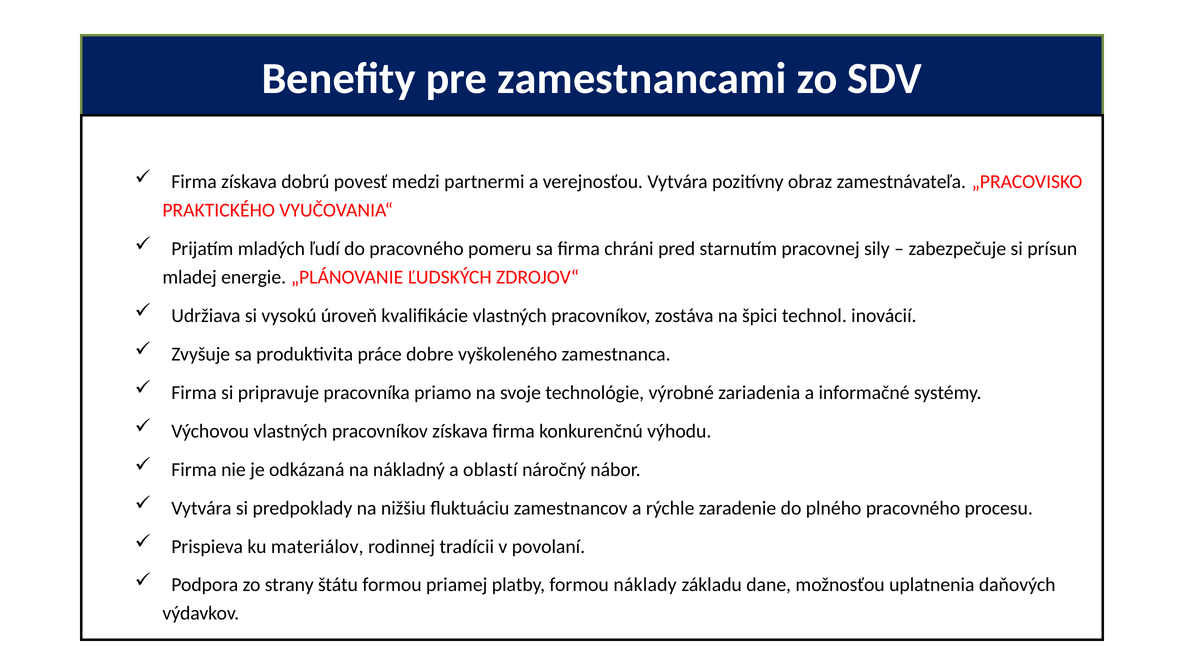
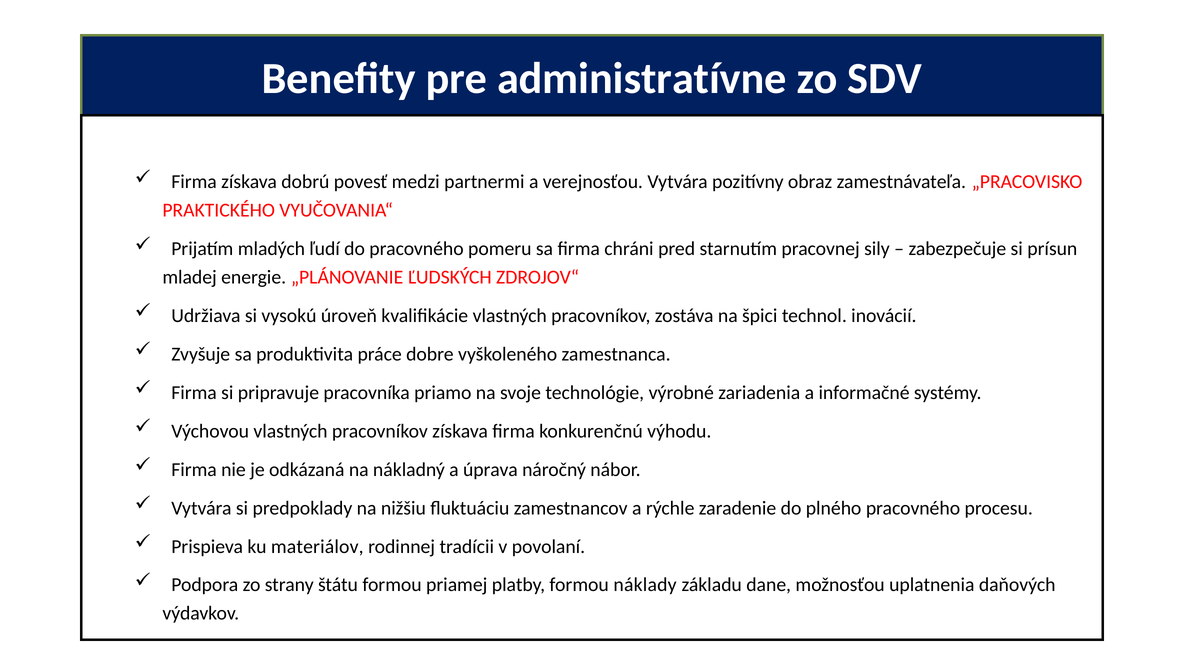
zamestnancami: zamestnancami -> administratívne
oblastí: oblastí -> úprava
